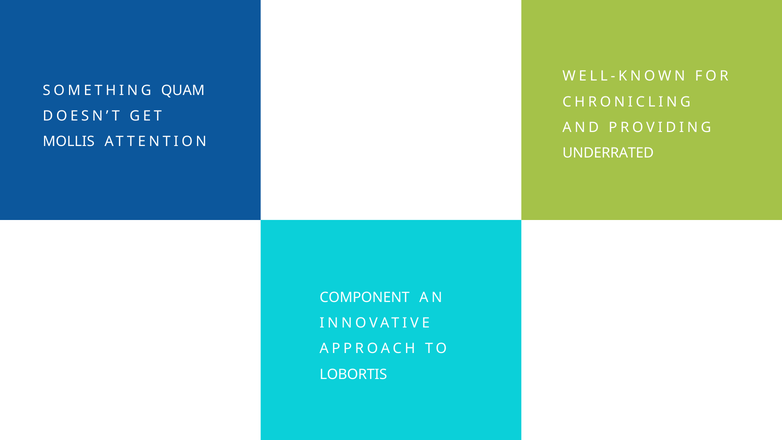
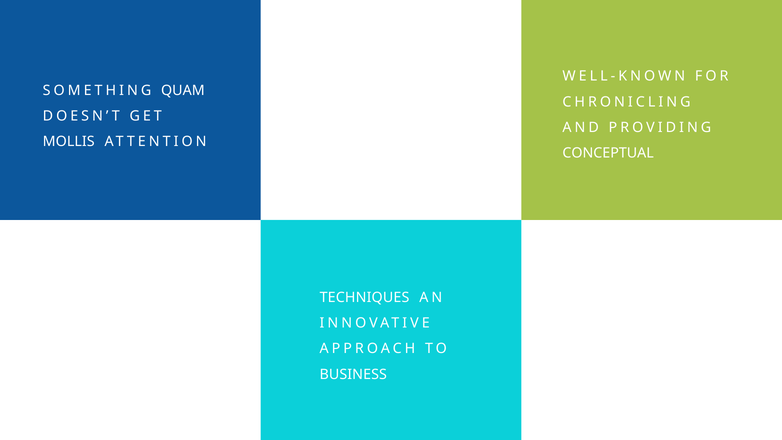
UNDERRATED: UNDERRATED -> CONCEPTUAL
COMPONENT: COMPONENT -> TECHNIQUES
LOBORTIS: LOBORTIS -> BUSINESS
